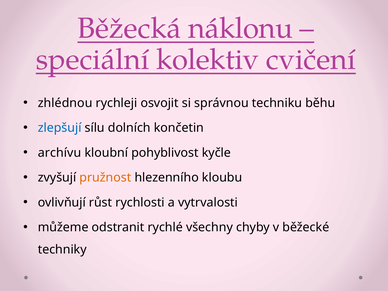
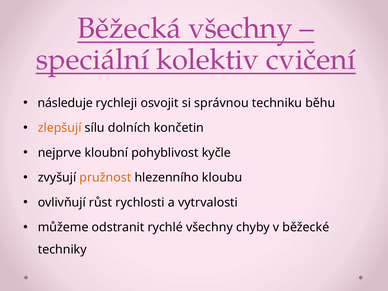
Běžecká náklonu: náklonu -> všechny
zhlédnou: zhlédnou -> následuje
zlepšují colour: blue -> orange
archívu: archívu -> nejprve
